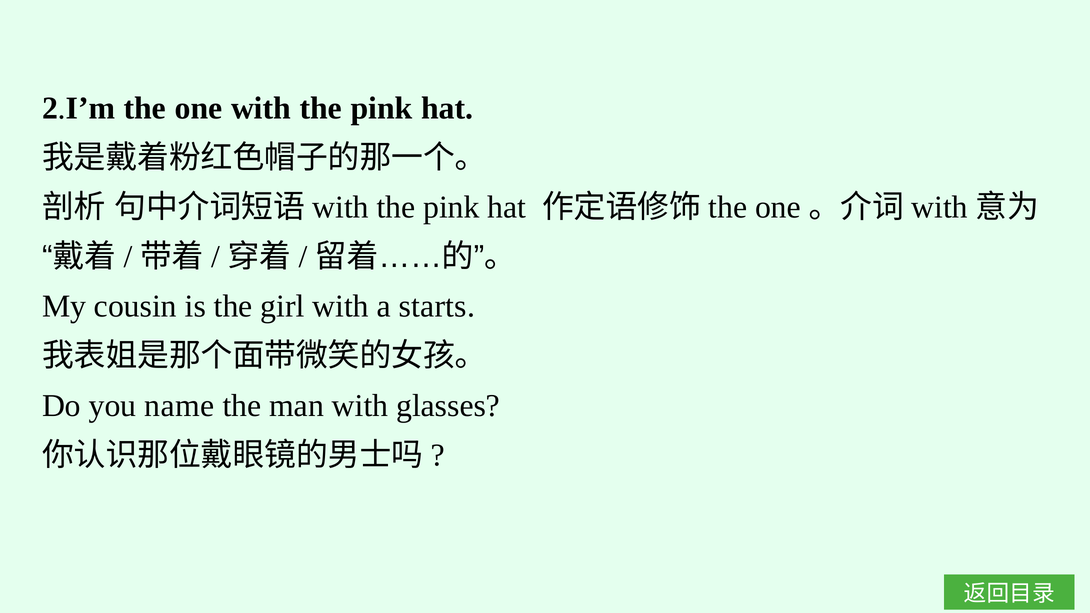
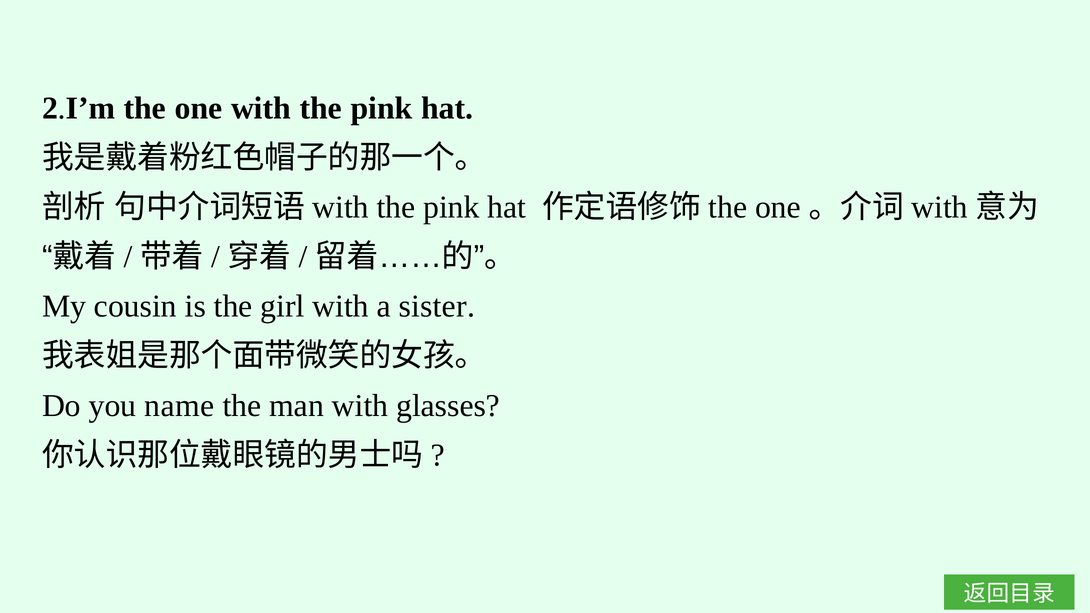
starts: starts -> sister
